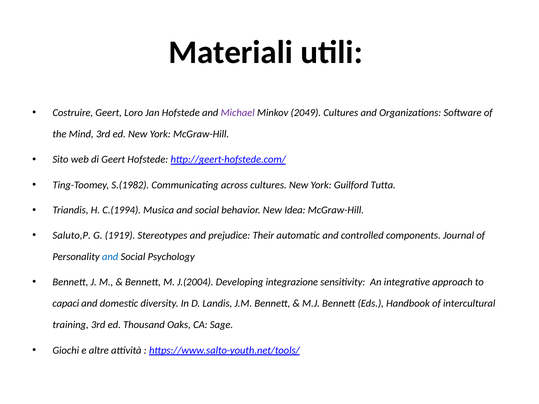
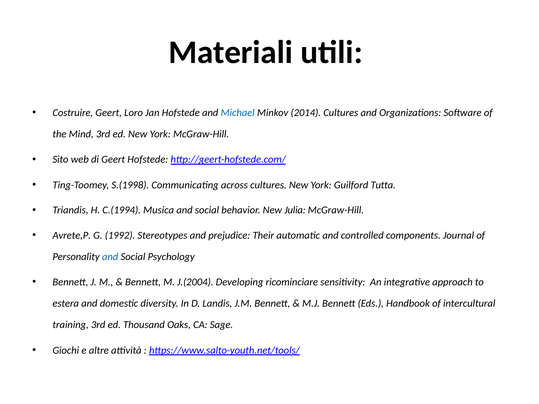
Michael colour: purple -> blue
2049: 2049 -> 2014
S.(1982: S.(1982 -> S.(1998
Idea: Idea -> Julia
Saluto,P: Saluto,P -> Avrete,P
1919: 1919 -> 1992
integrazione: integrazione -> ricominciare
capaci: capaci -> estera
